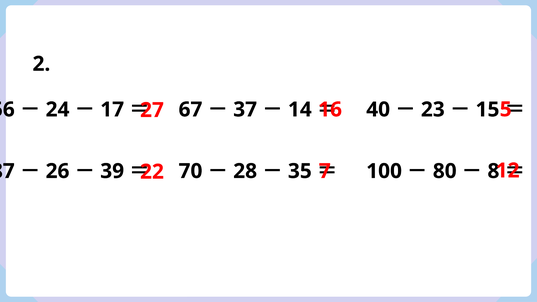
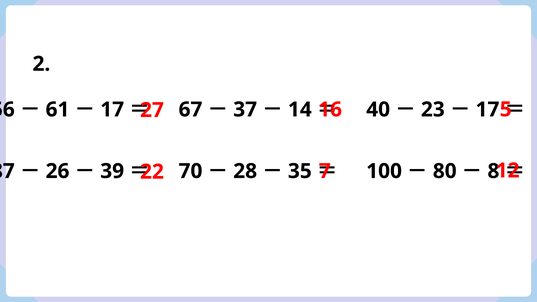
24: 24 -> 61
15 at (487, 110): 15 -> 17
